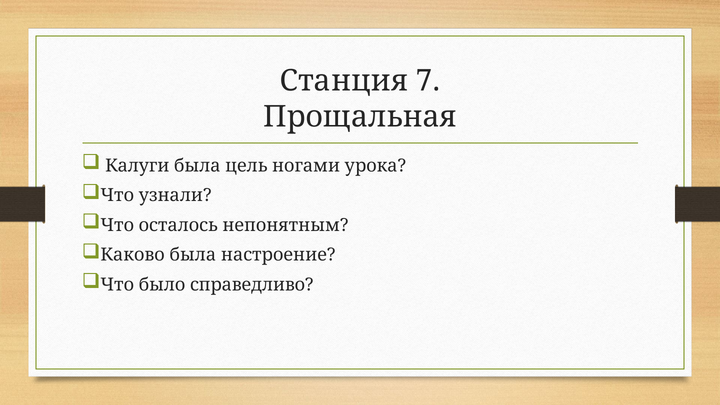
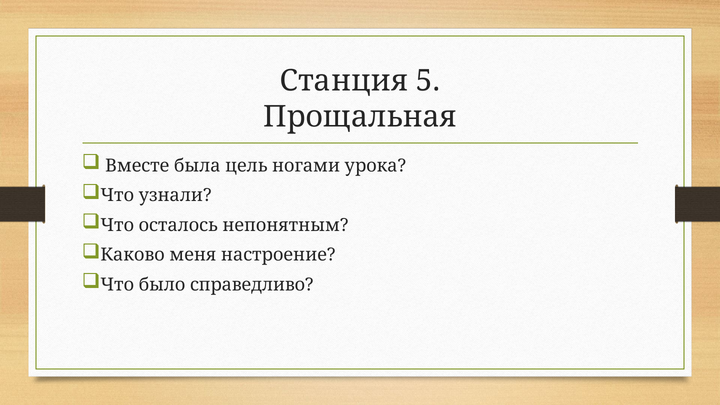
7: 7 -> 5
Калуги: Калуги -> Вместе
Каково была: была -> меня
